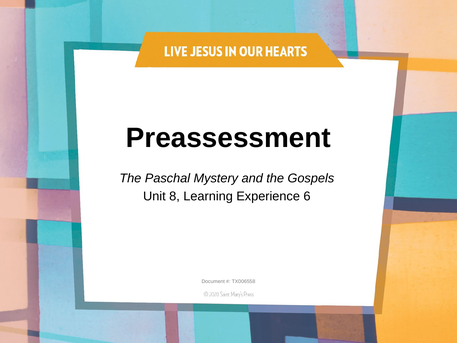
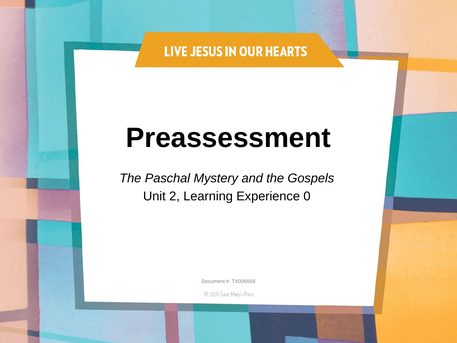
8: 8 -> 2
6: 6 -> 0
